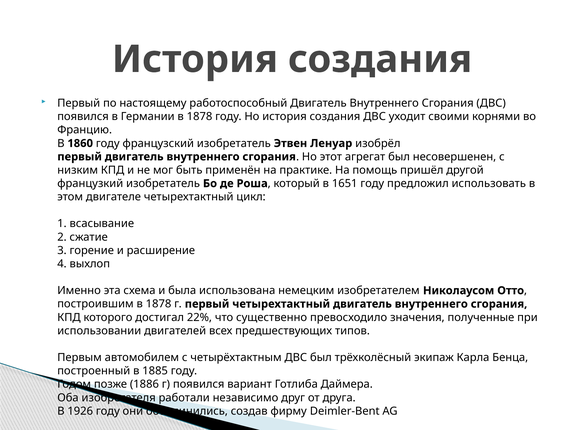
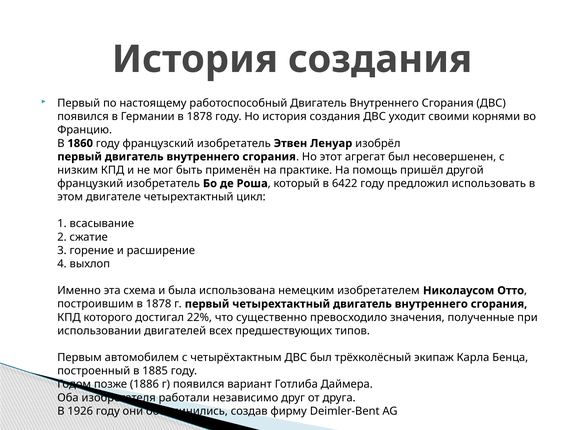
1651: 1651 -> 6422
